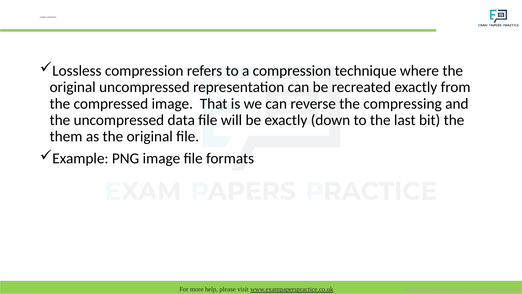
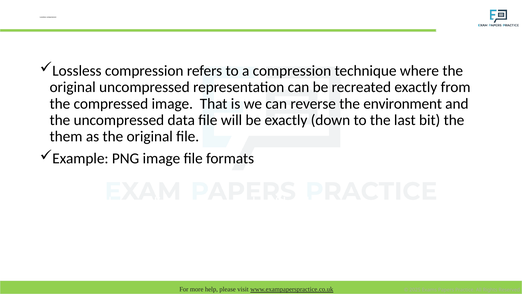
compressing: compressing -> environment
